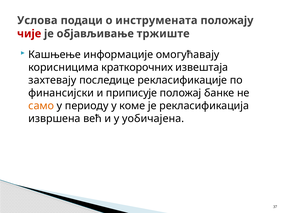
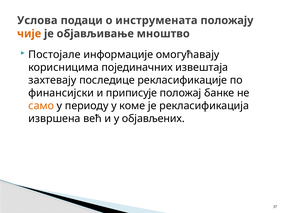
чије colour: red -> orange
тржиште: тржиште -> мноштво
Кашњење: Кашњење -> Постојале
краткорочних: краткорочних -> појединачних
уобичајена: уобичајена -> објављених
